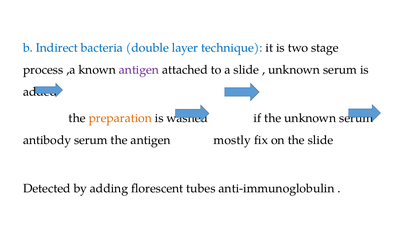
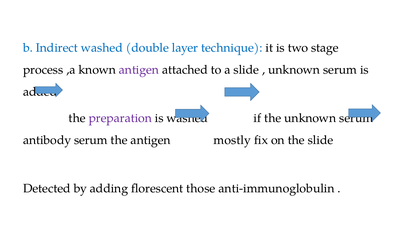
Indirect bacteria: bacteria -> washed
preparation colour: orange -> purple
tubes: tubes -> those
